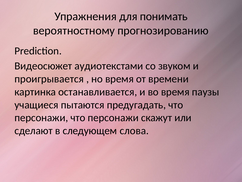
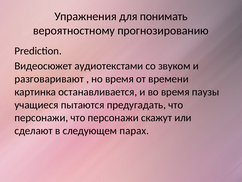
проигрывается: проигрывается -> разговаривают
слова: слова -> парах
